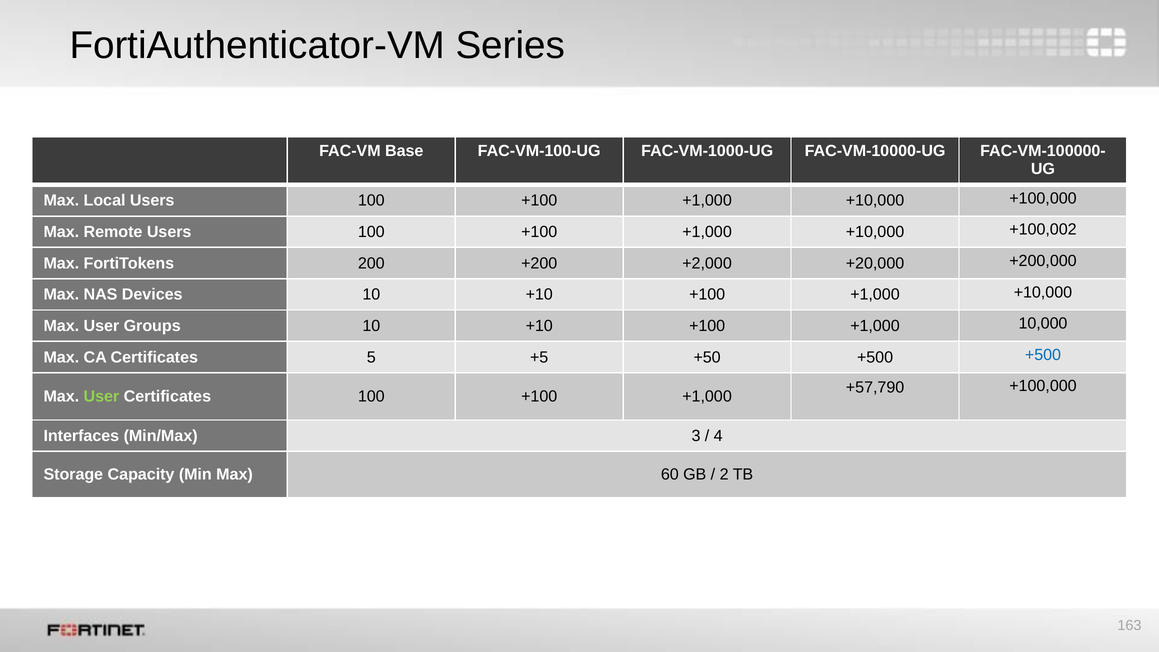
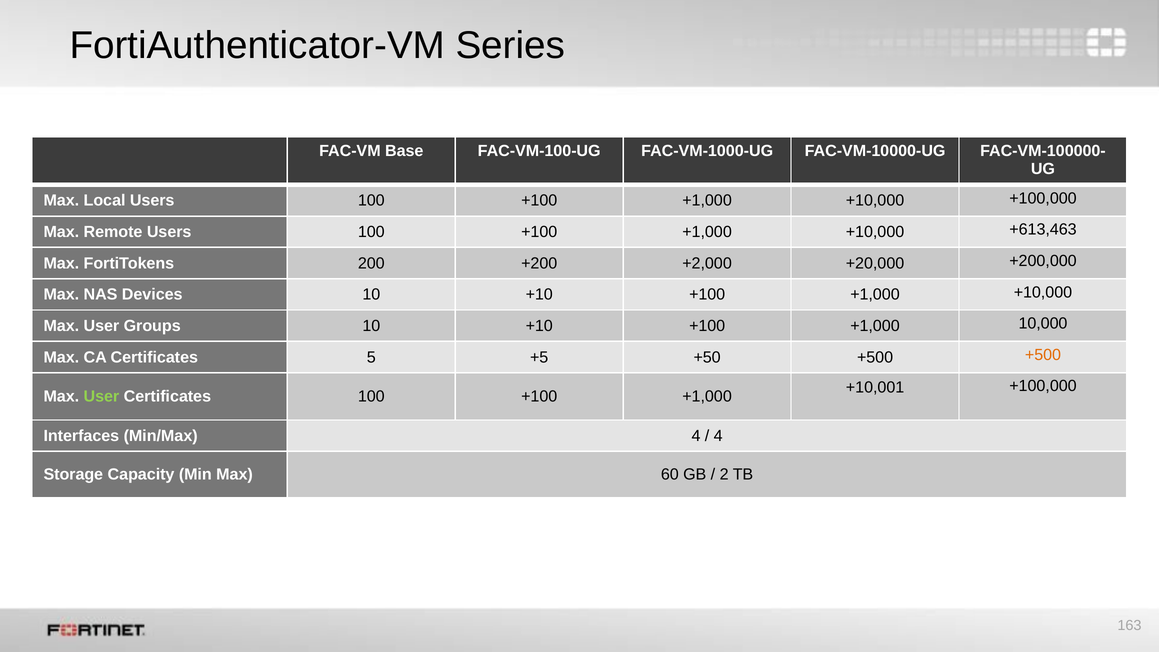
+100,002: +100,002 -> +613,463
+500 at (1043, 355) colour: blue -> orange
+57,790: +57,790 -> +10,001
Min/Max 3: 3 -> 4
